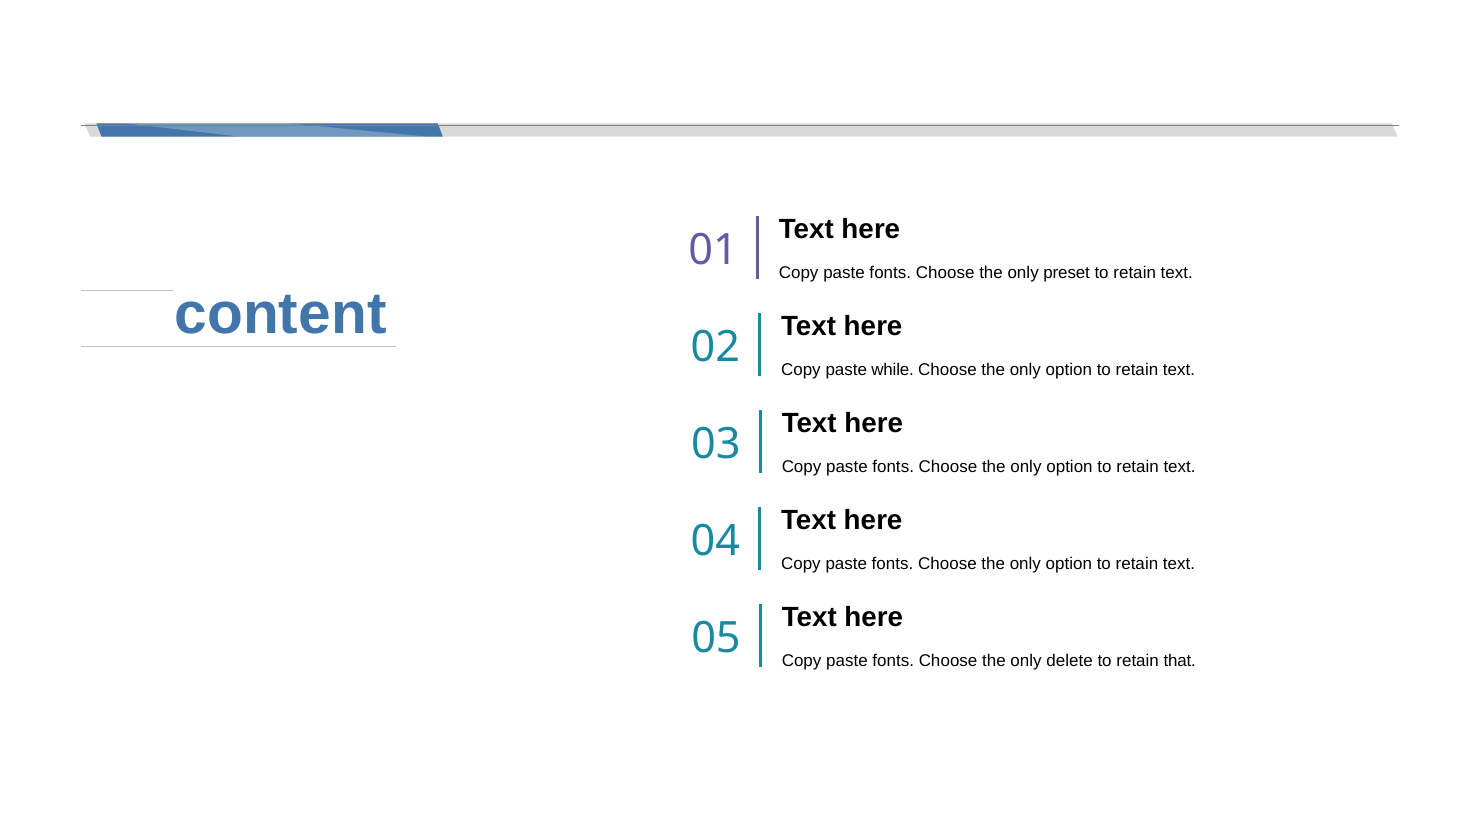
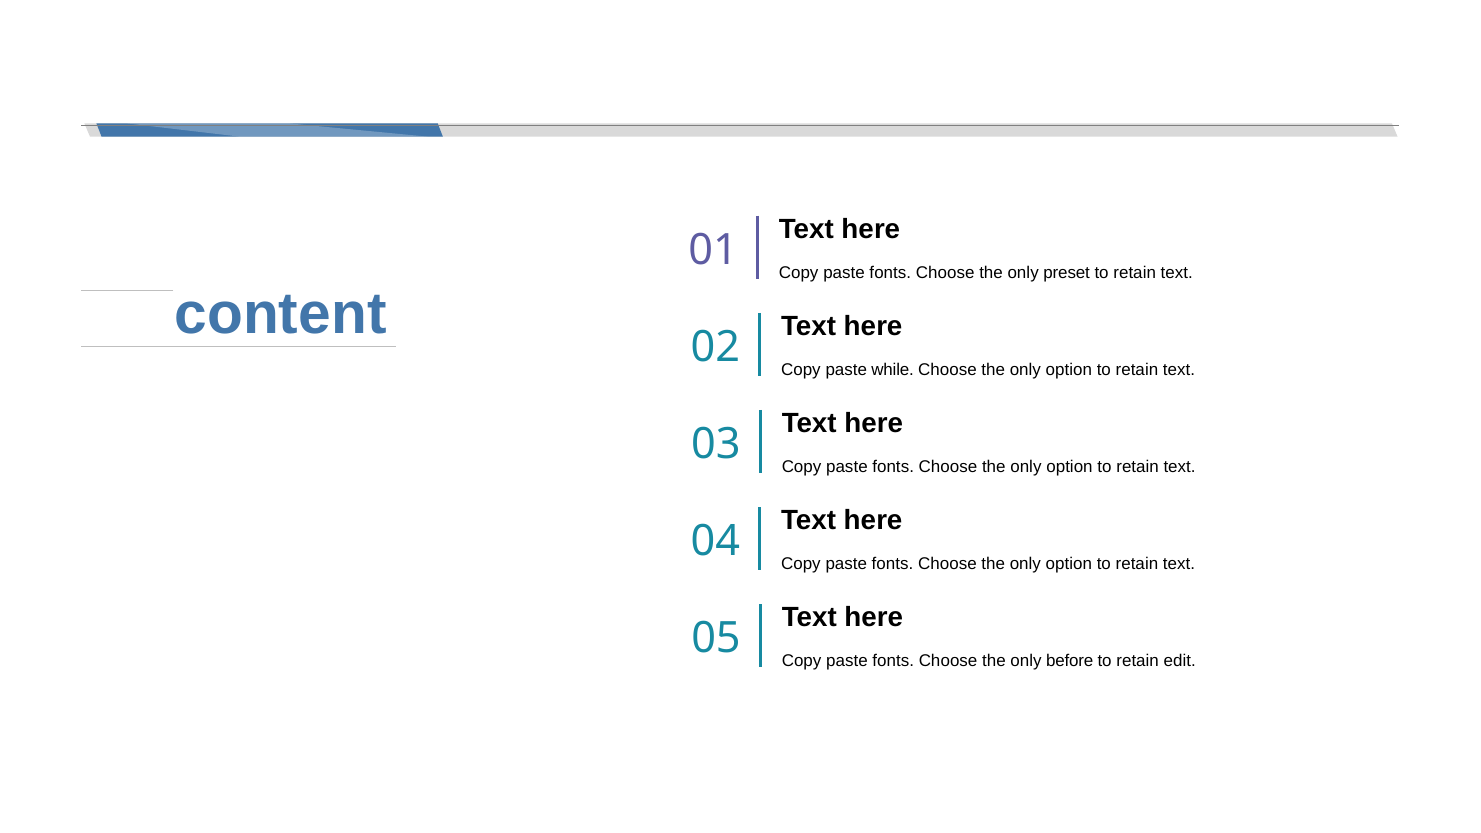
delete: delete -> before
that: that -> edit
